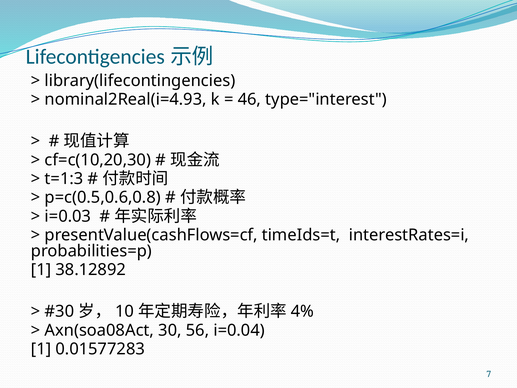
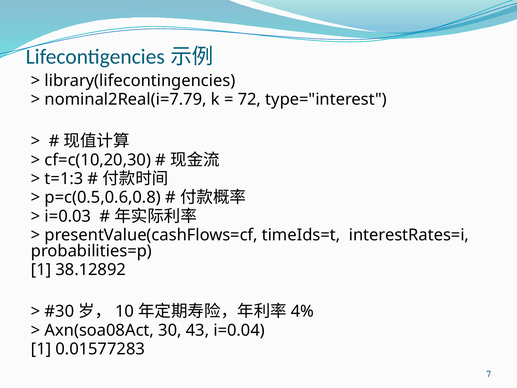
nominal2Real(i=4.93: nominal2Real(i=4.93 -> nominal2Real(i=7.79
46: 46 -> 72
56: 56 -> 43
